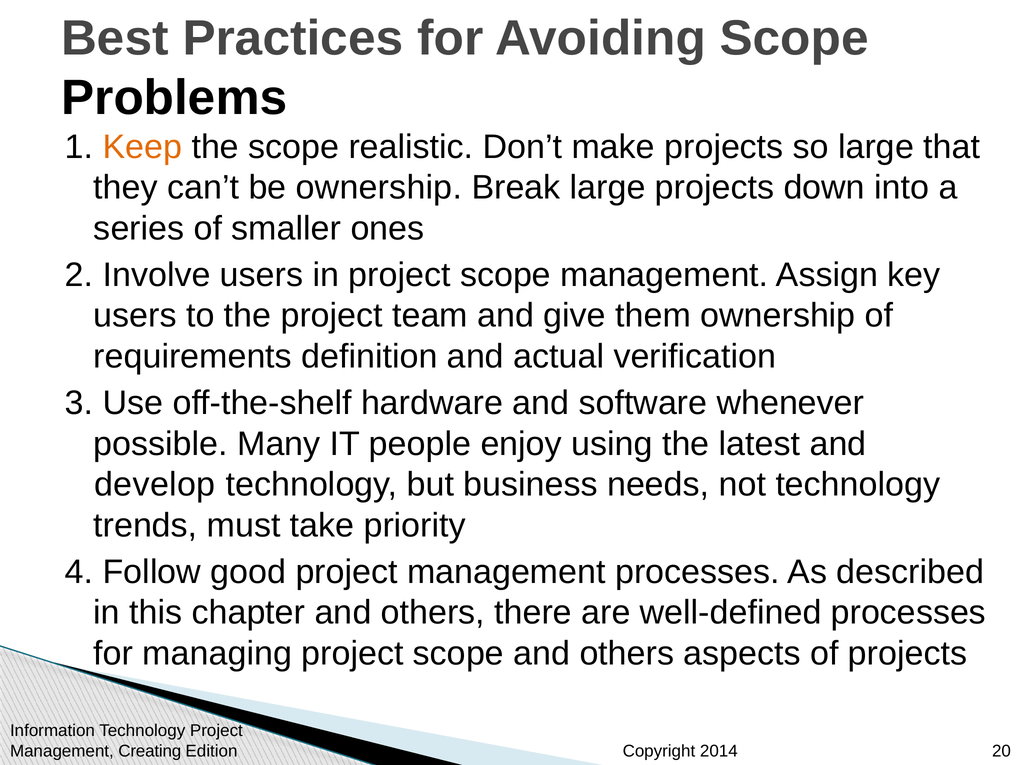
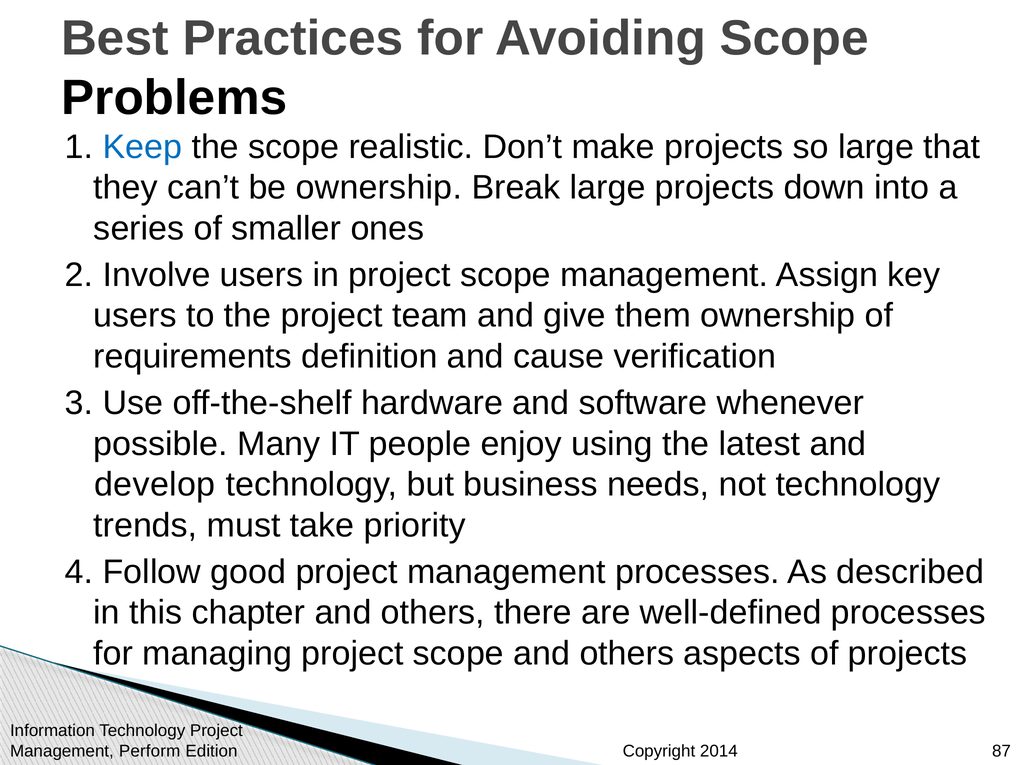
Keep colour: orange -> blue
actual: actual -> cause
Creating: Creating -> Perform
20: 20 -> 87
